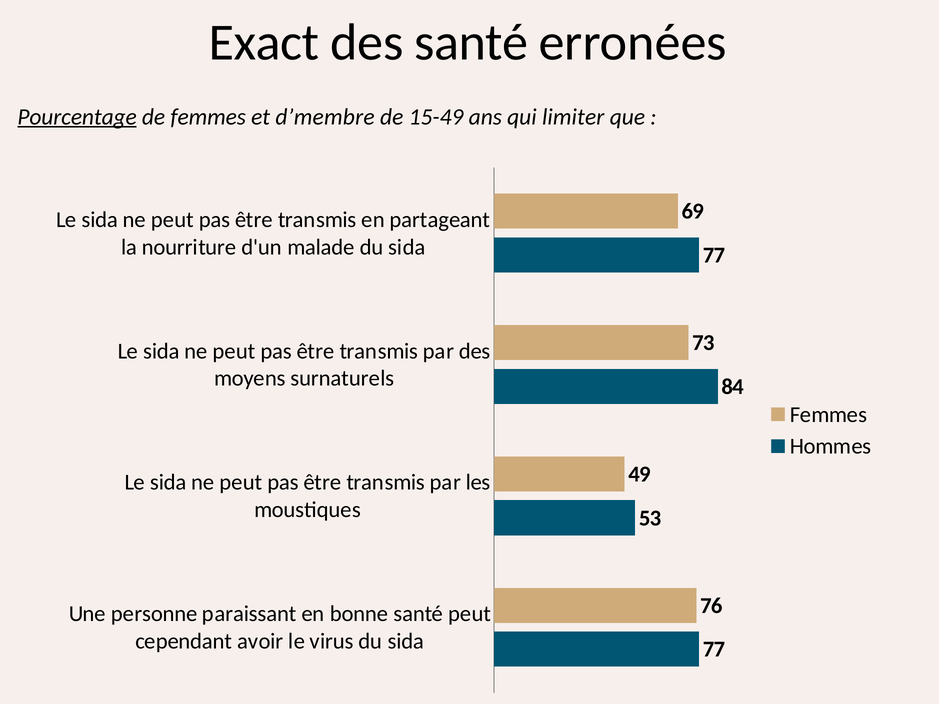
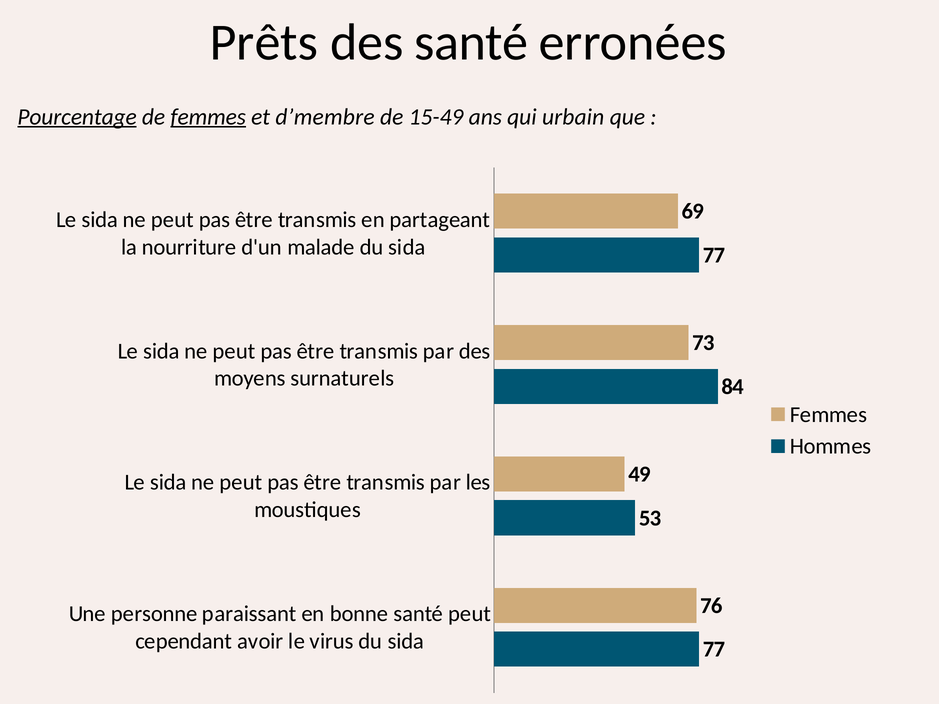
Exact: Exact -> Prêts
femmes at (208, 117) underline: none -> present
limiter: limiter -> urbain
